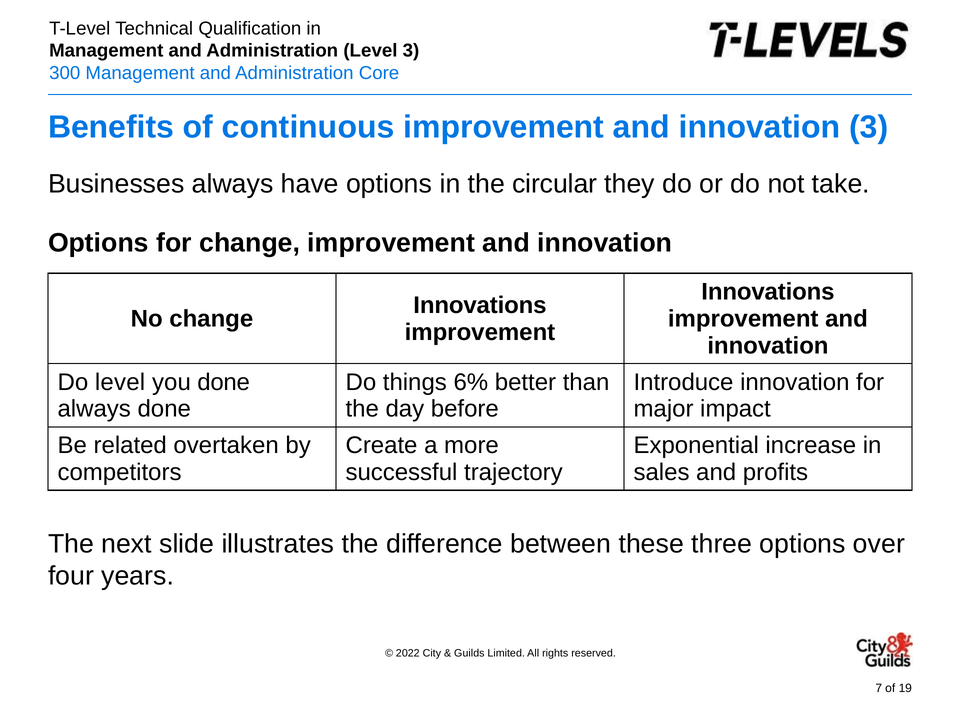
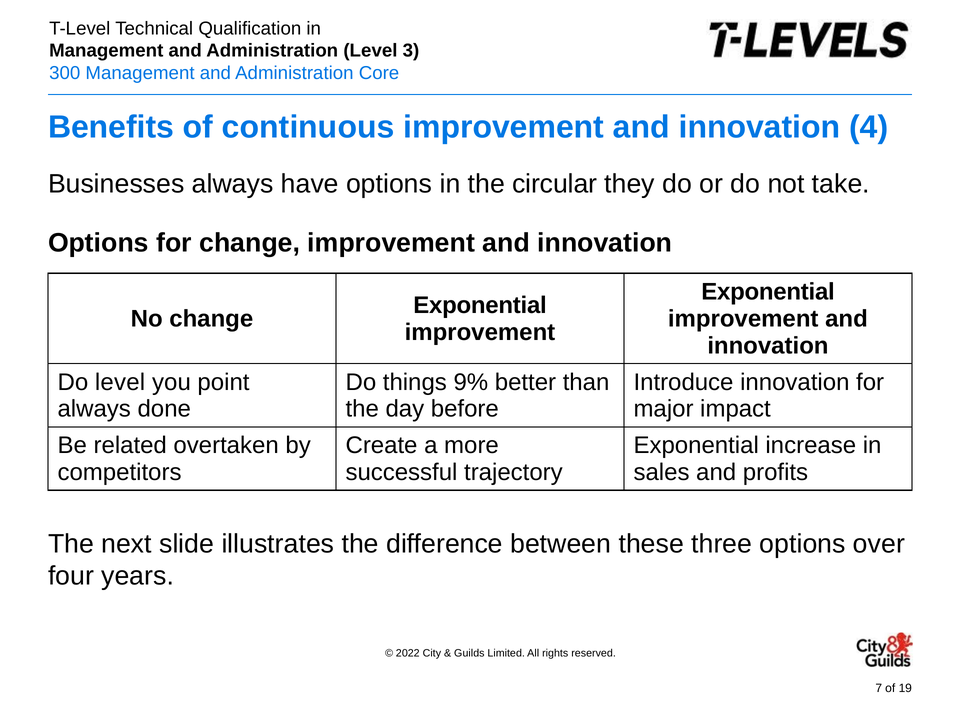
innovation 3: 3 -> 4
Innovations at (768, 292): Innovations -> Exponential
Innovations at (480, 305): Innovations -> Exponential
you done: done -> point
6%: 6% -> 9%
